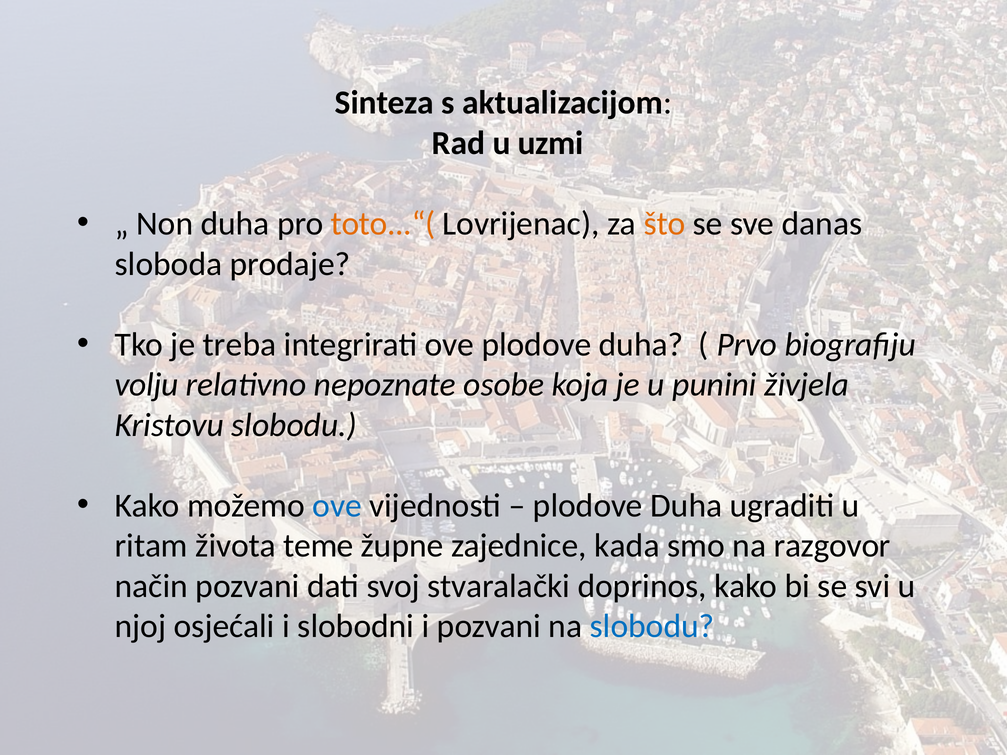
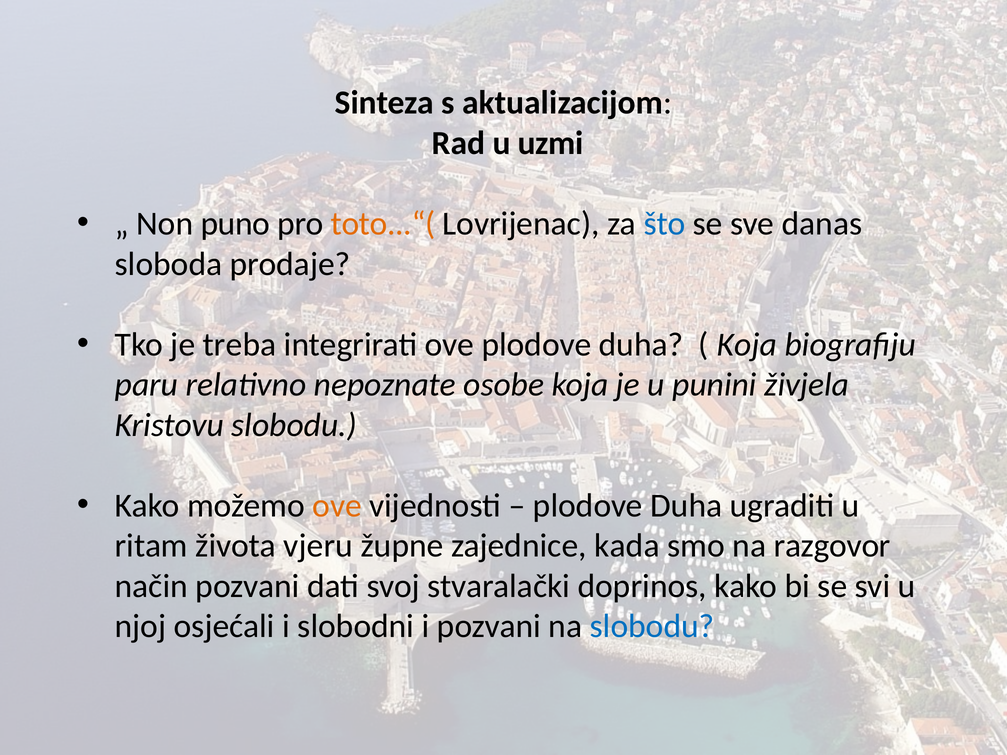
Non duha: duha -> puno
što colour: orange -> blue
Prvo at (747, 345): Prvo -> Koja
volju: volju -> paru
ove at (337, 506) colour: blue -> orange
teme: teme -> vjeru
